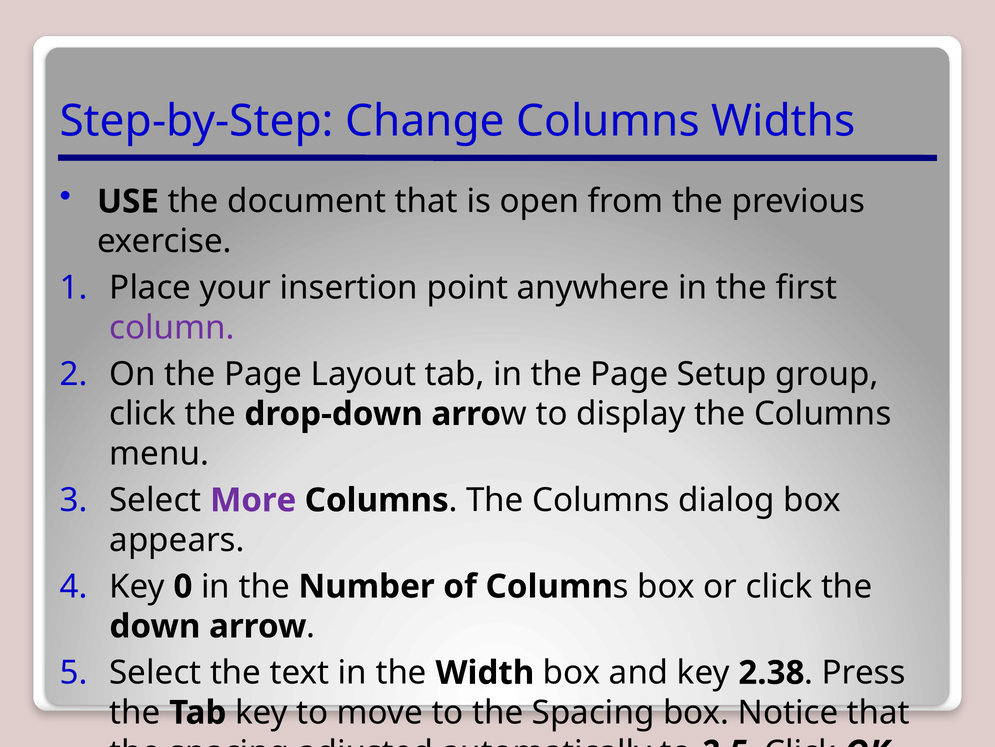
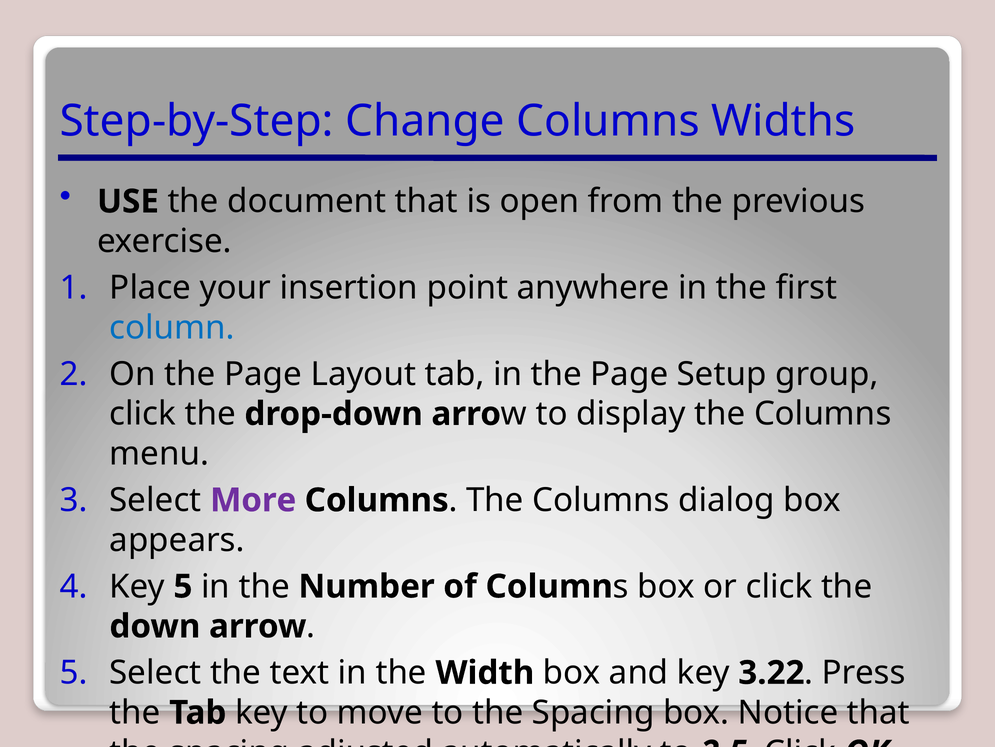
column at (172, 327) colour: purple -> blue
Key 0: 0 -> 5
2.38: 2.38 -> 3.22
